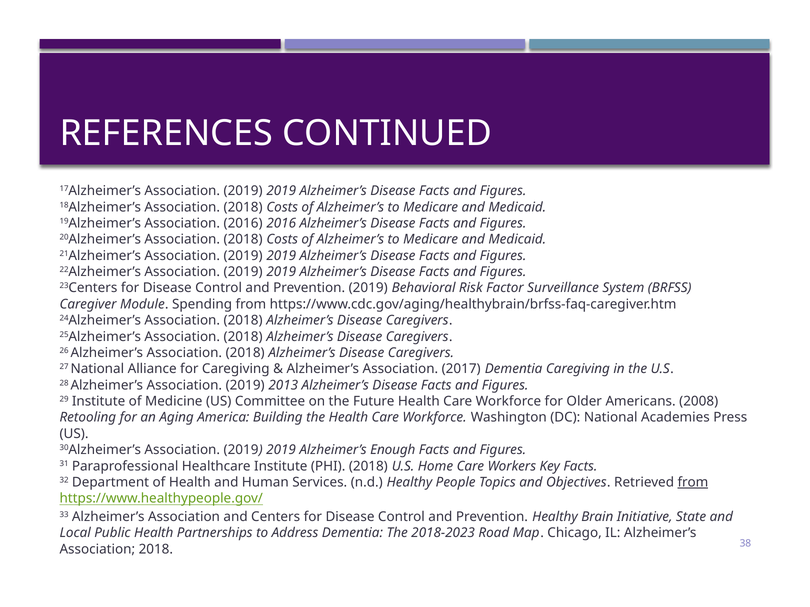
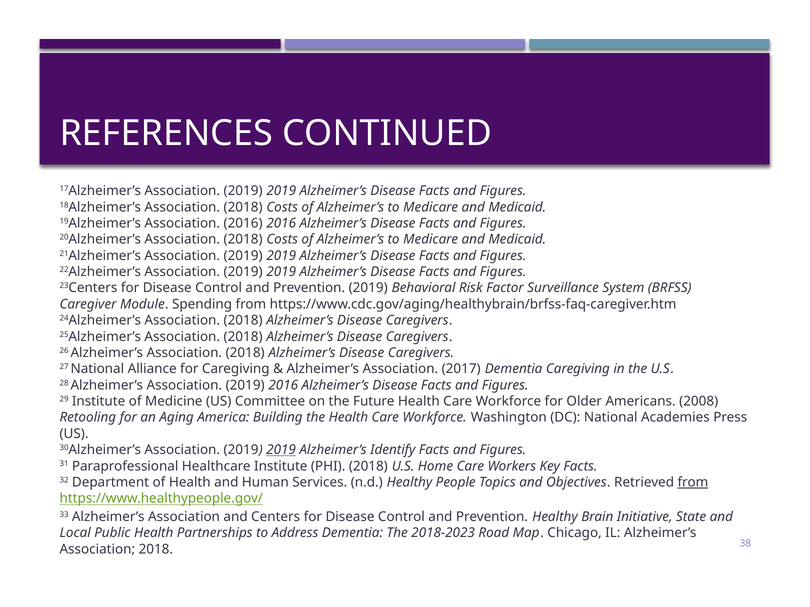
2019 2013: 2013 -> 2016
2019 at (281, 450) underline: none -> present
Enough: Enough -> Identify
